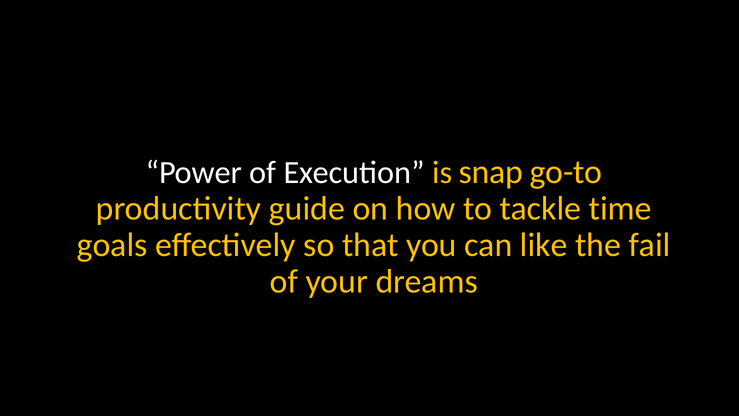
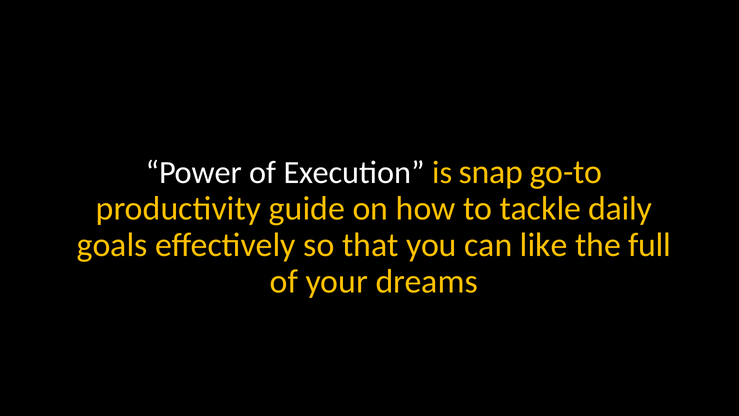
time: time -> daily
fail: fail -> full
